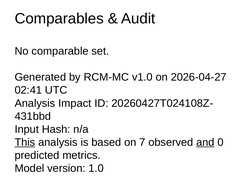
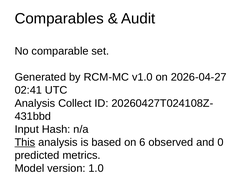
Impact: Impact -> Collect
7: 7 -> 6
and underline: present -> none
